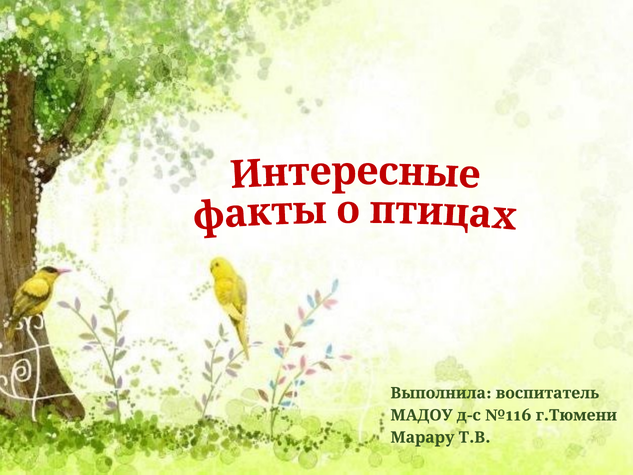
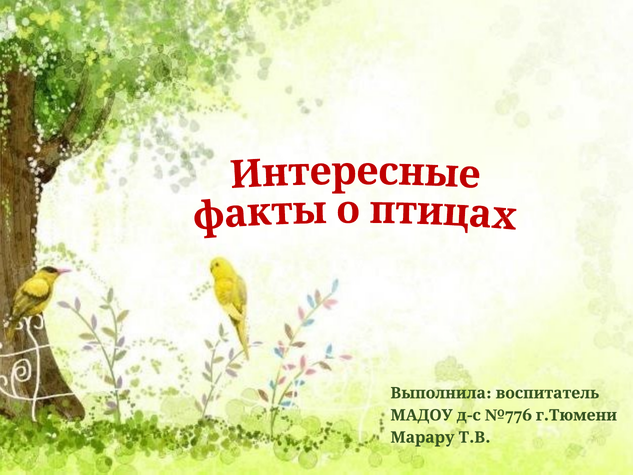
№116: №116 -> №776
